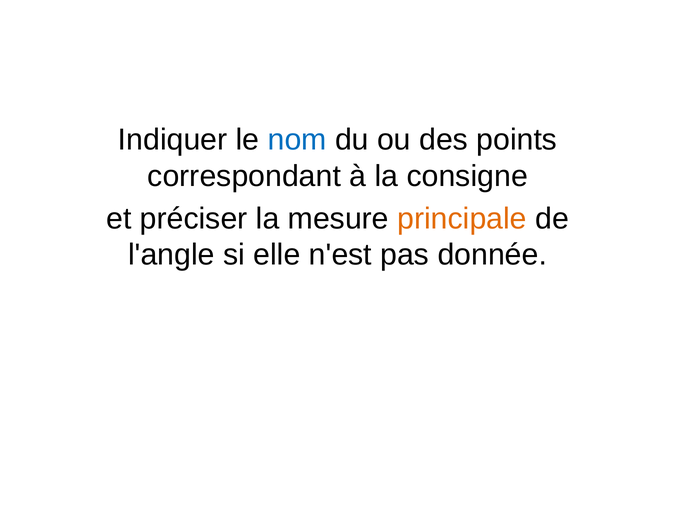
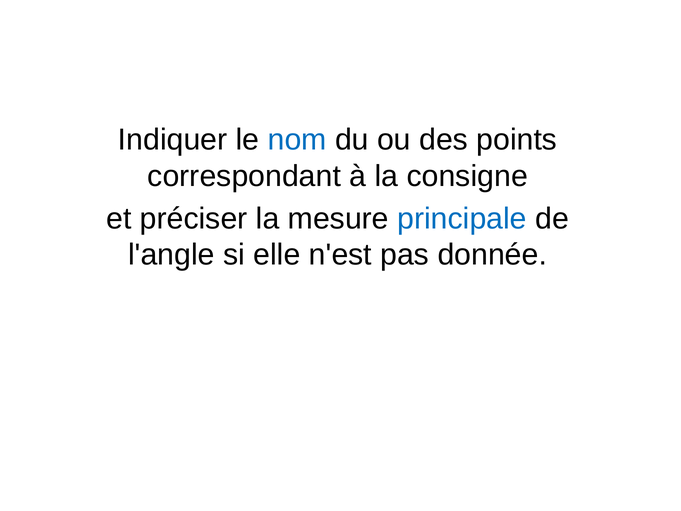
principale colour: orange -> blue
